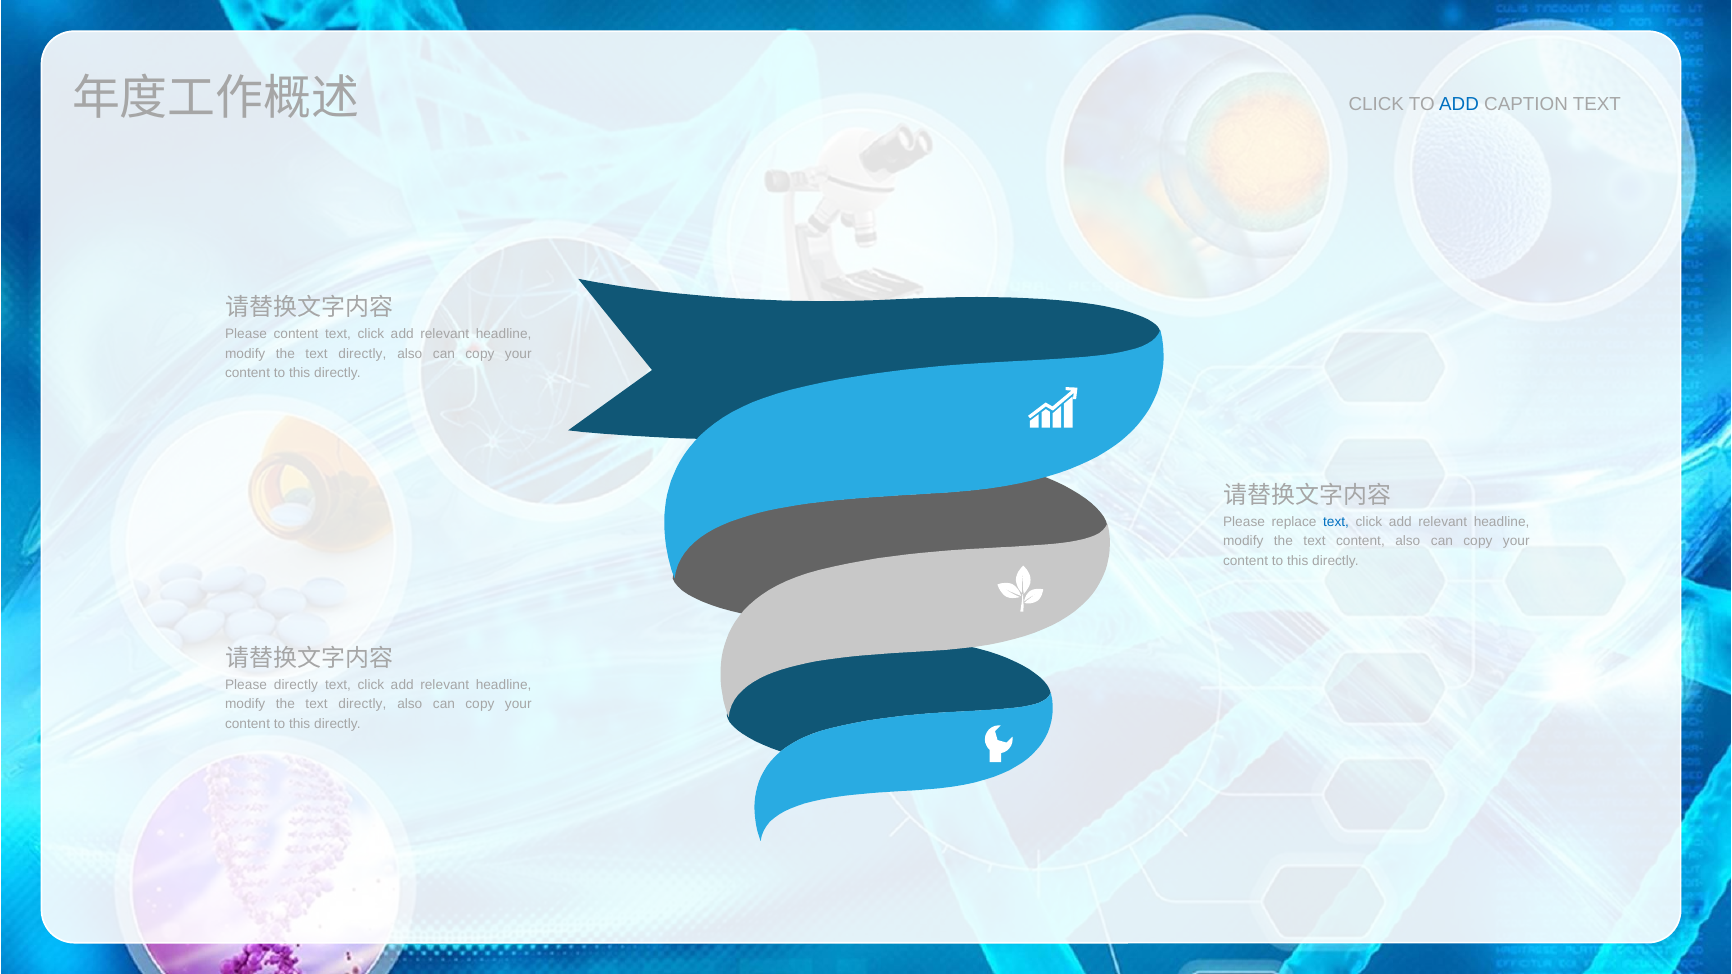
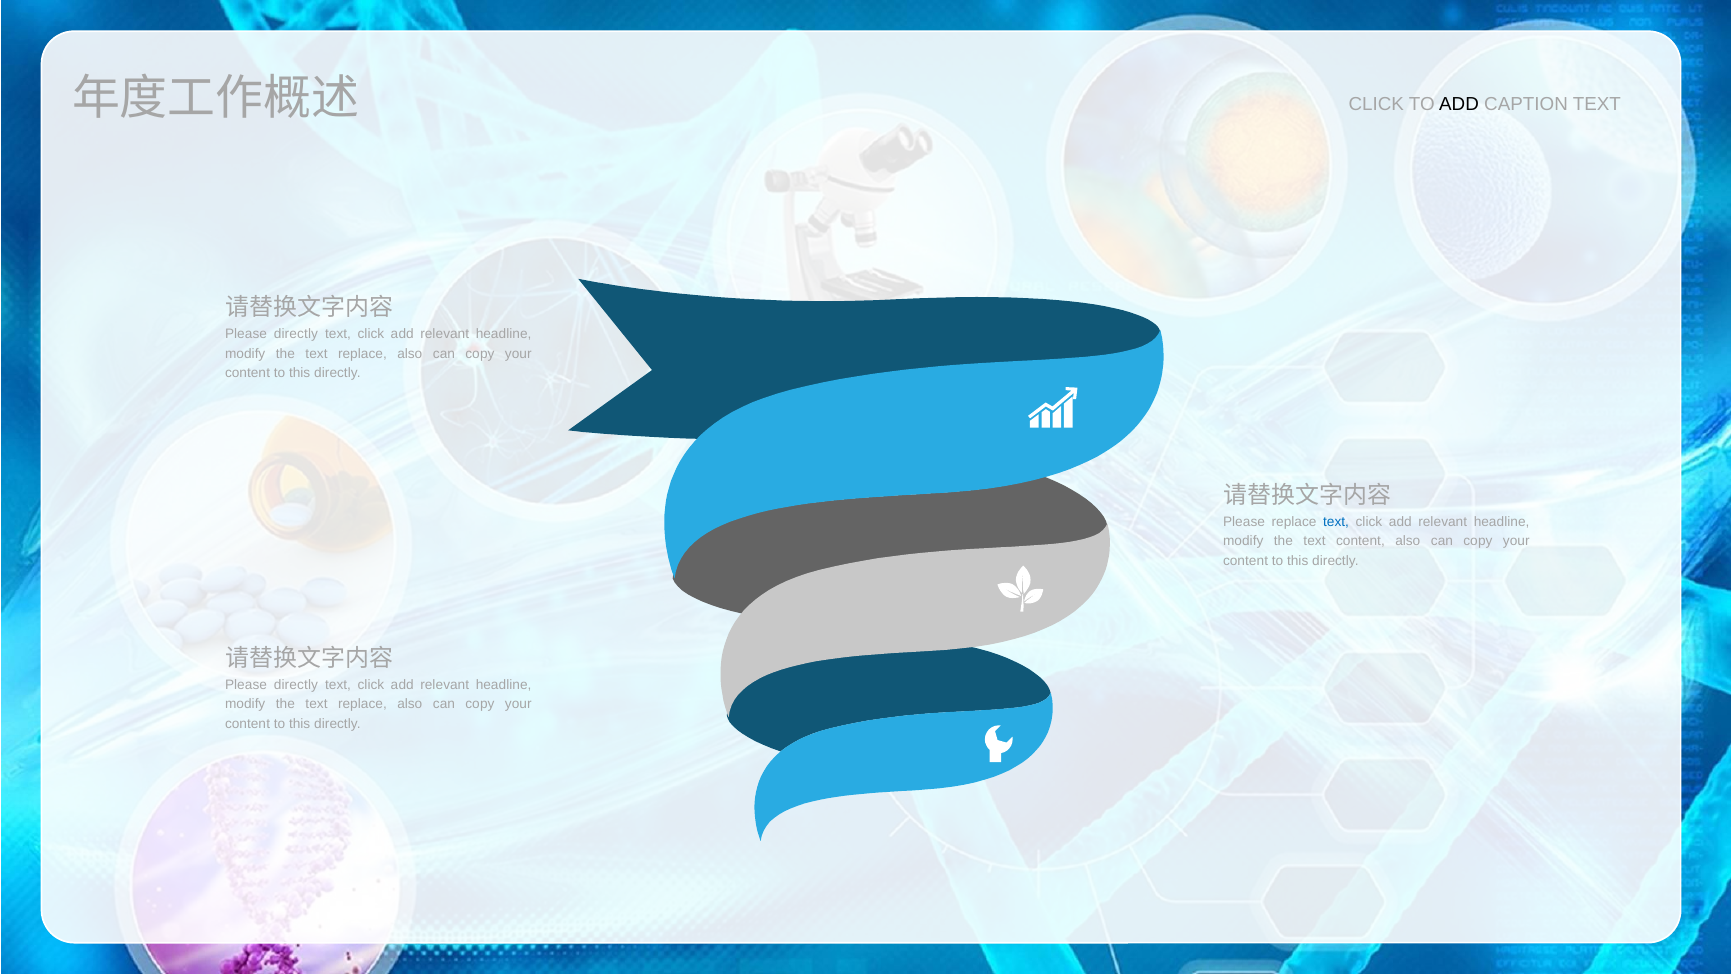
ADD at (1459, 105) colour: blue -> black
content at (296, 334): content -> directly
directly at (362, 354): directly -> replace
directly at (362, 704): directly -> replace
